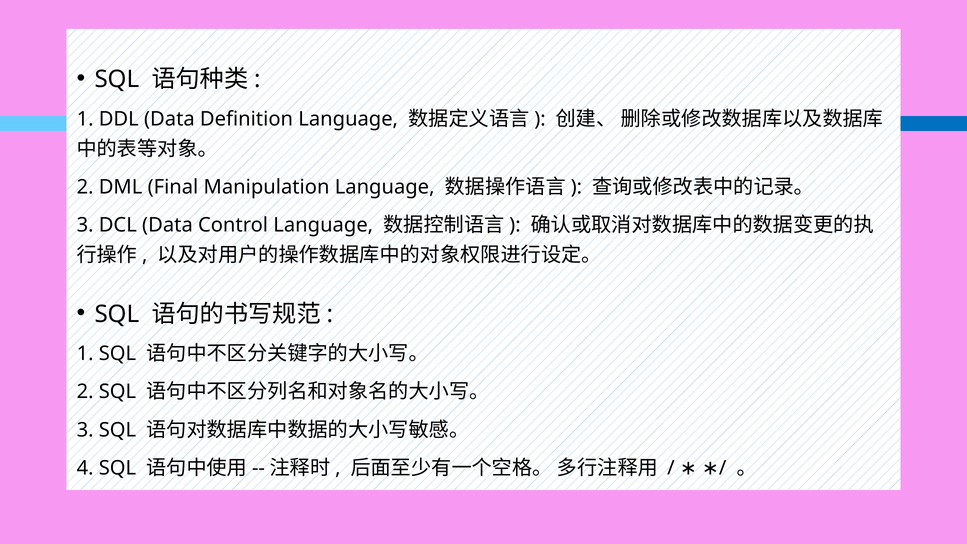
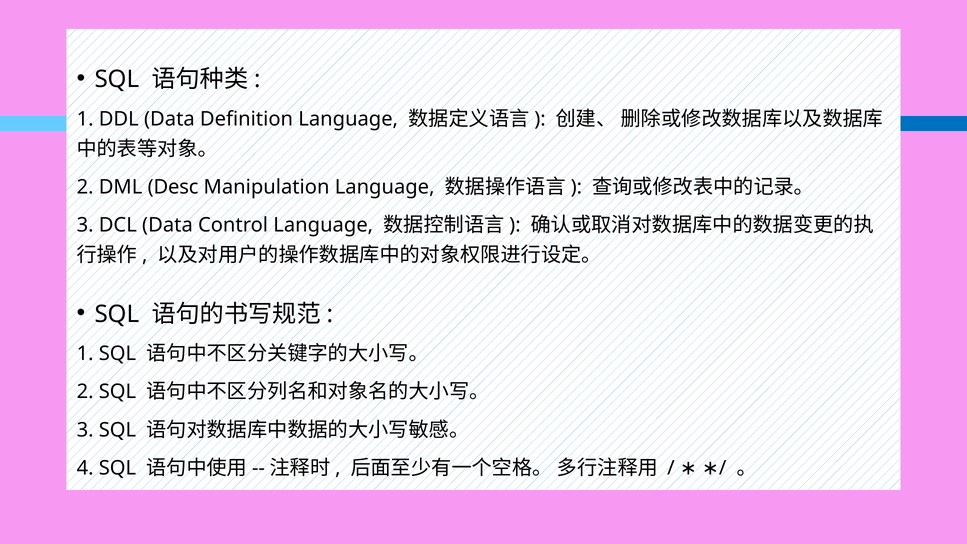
Final: Final -> Desc
